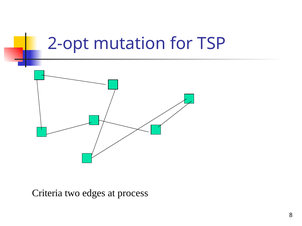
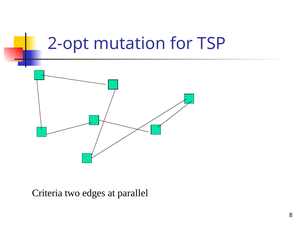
process: process -> parallel
